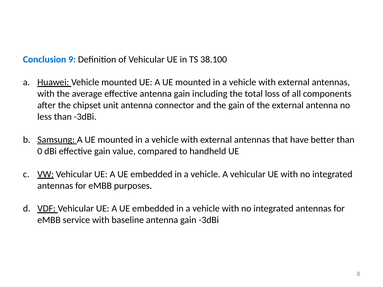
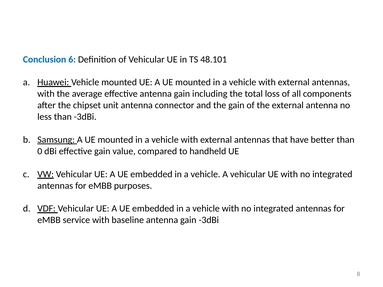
9: 9 -> 6
38.100: 38.100 -> 48.101
